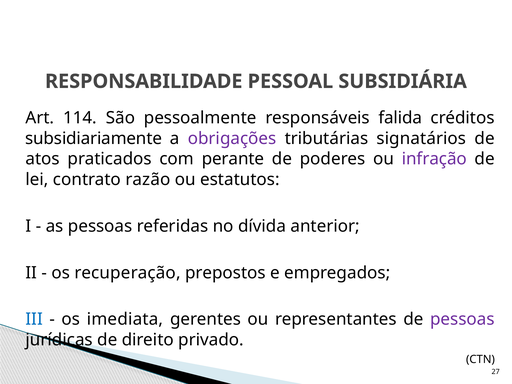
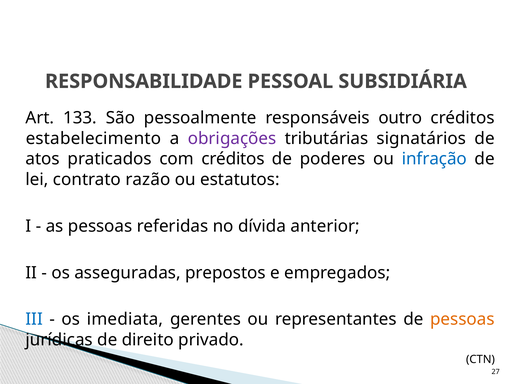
114: 114 -> 133
falida: falida -> outro
subsidiariamente: subsidiariamente -> estabelecimento
com perante: perante -> créditos
infração colour: purple -> blue
recuperação: recuperação -> asseguradas
pessoas at (462, 319) colour: purple -> orange
